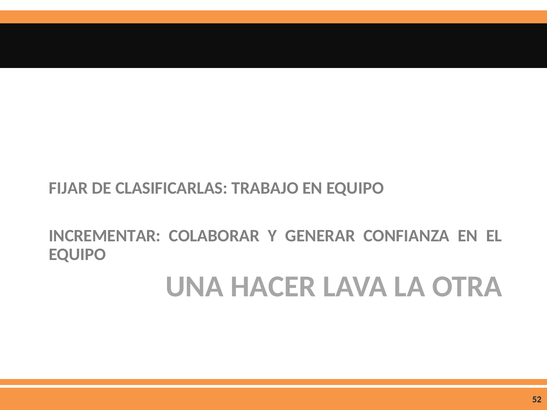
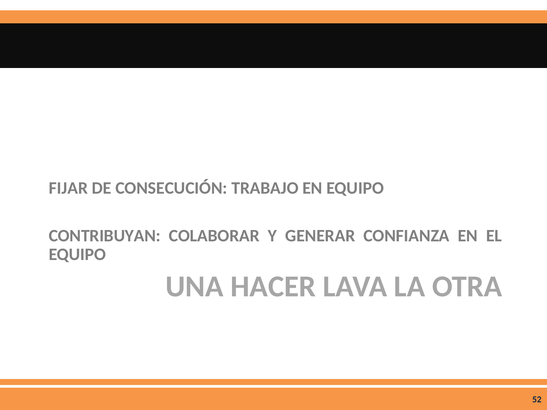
CLASIFICARLAS: CLASIFICARLAS -> CONSECUCIÓN
INCREMENTAR: INCREMENTAR -> CONTRIBUYAN
